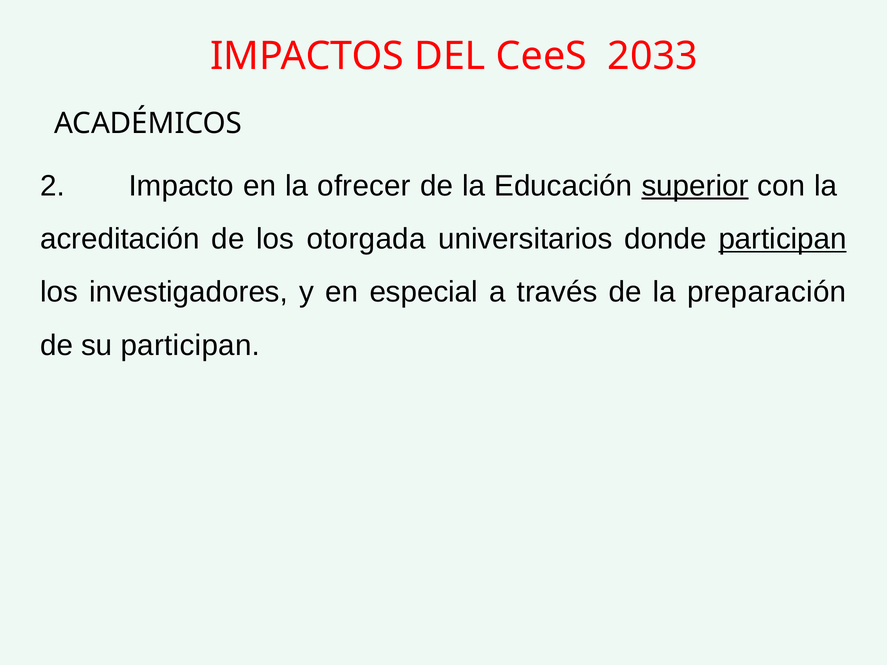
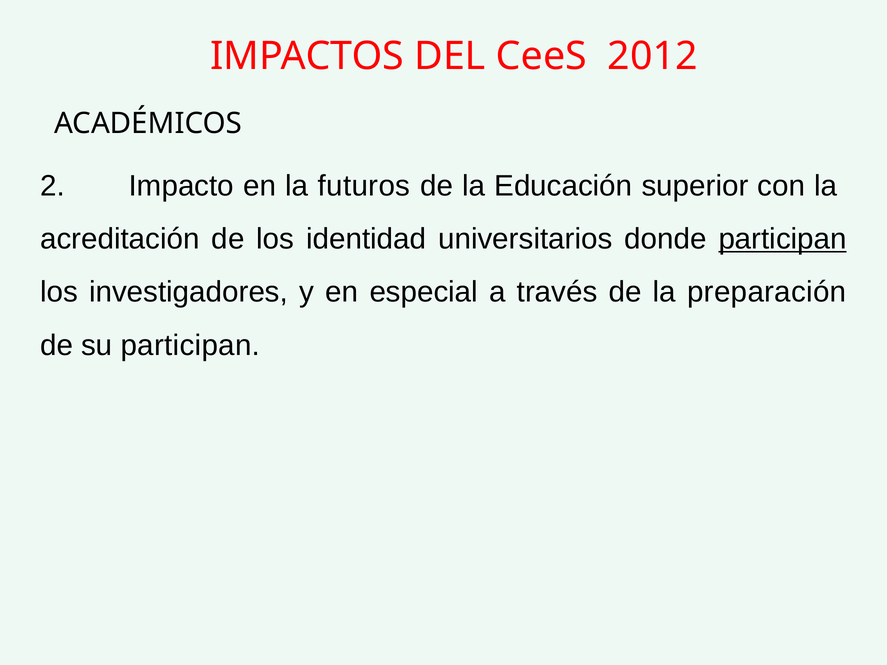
2033: 2033 -> 2012
ofrecer: ofrecer -> futuros
superior underline: present -> none
otorgada: otorgada -> identidad
